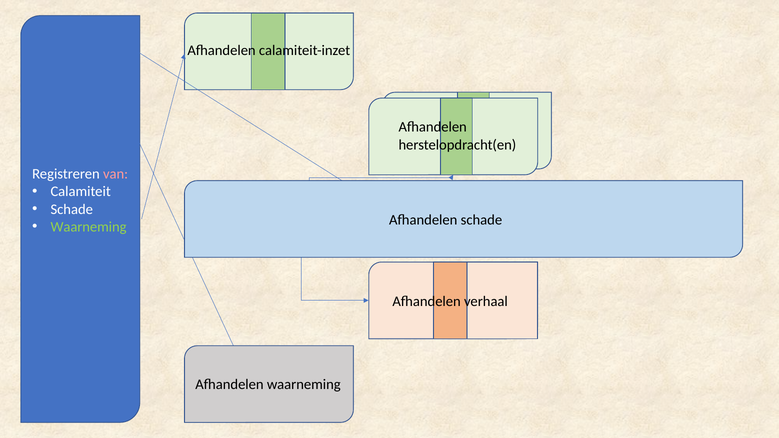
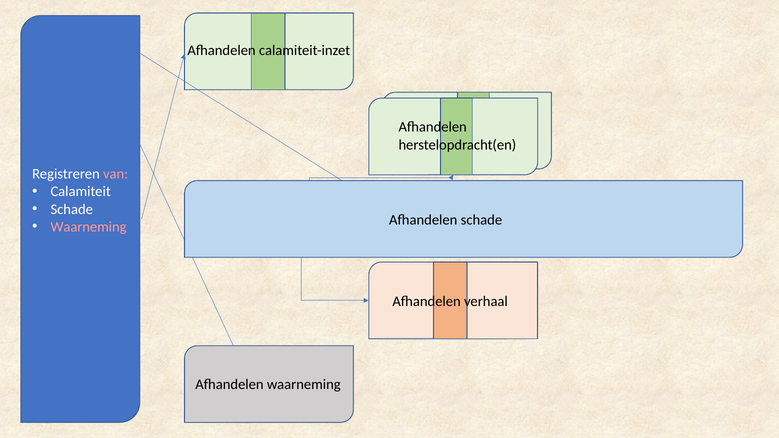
Waarneming at (89, 227) colour: light green -> pink
